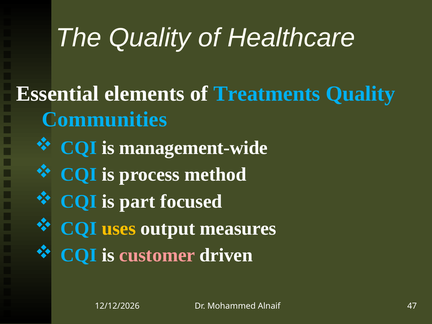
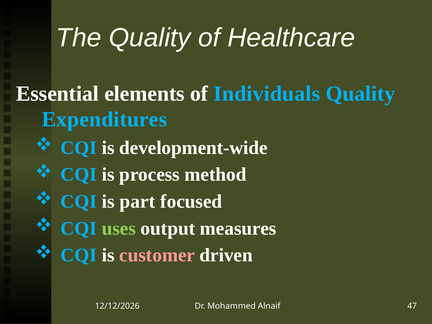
Treatments: Treatments -> Individuals
Communities: Communities -> Expenditures
management-wide: management-wide -> development-wide
uses colour: yellow -> light green
